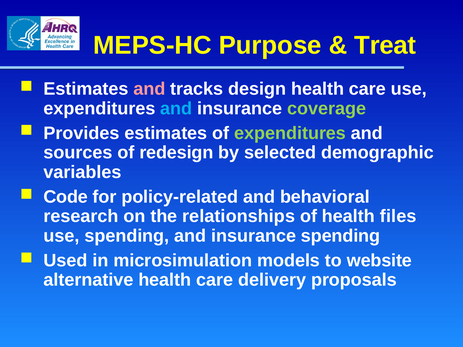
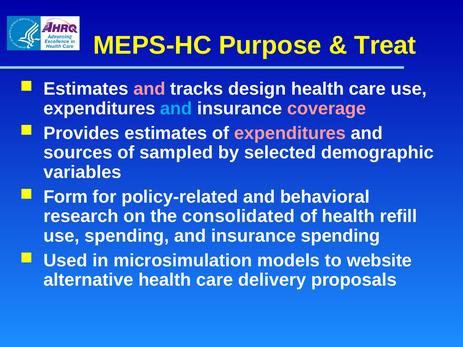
coverage colour: light green -> pink
expenditures at (290, 133) colour: light green -> pink
redesign: redesign -> sampled
Code: Code -> Form
relationships: relationships -> consolidated
files: files -> refill
